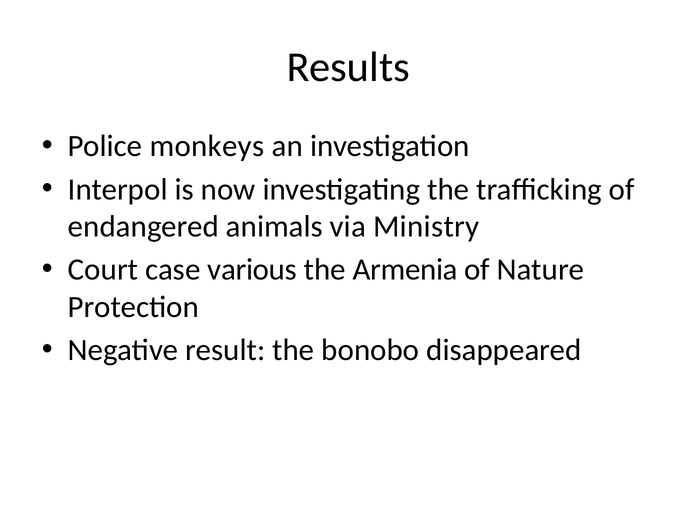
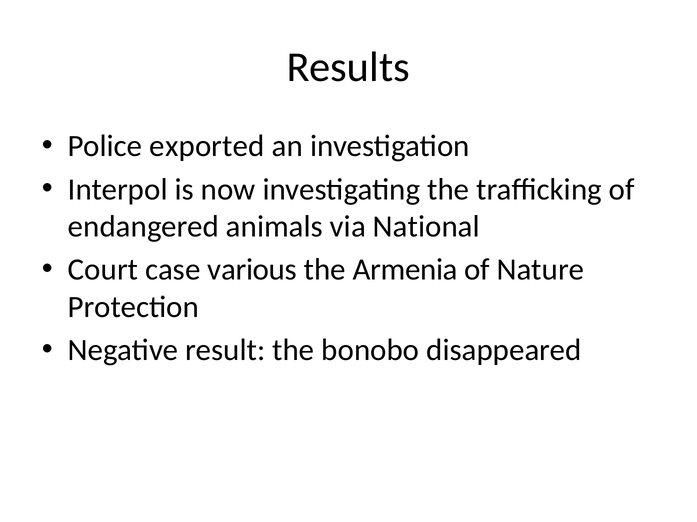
monkeys: monkeys -> exported
Ministry: Ministry -> National
